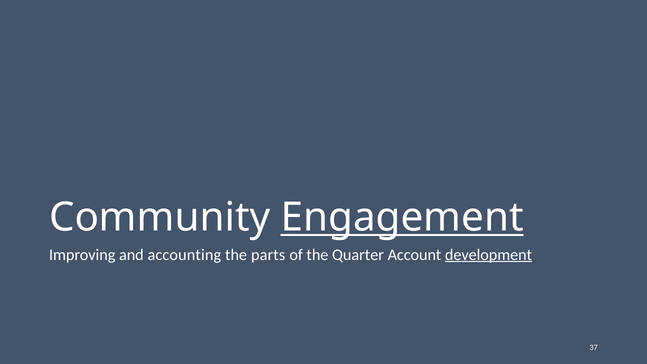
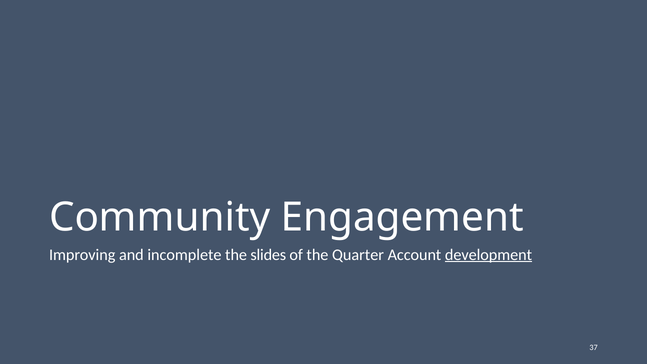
Engagement underline: present -> none
accounting: accounting -> incomplete
parts: parts -> slides
